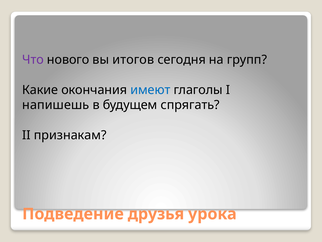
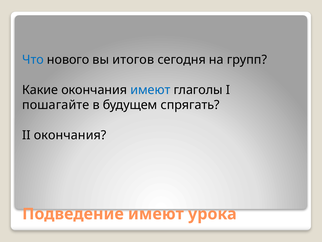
Что colour: purple -> blue
напишешь: напишешь -> пошагайте
II признакам: признакам -> окончания
Подведение друзья: друзья -> имеют
